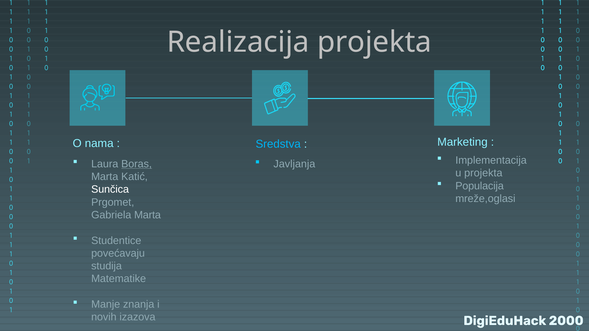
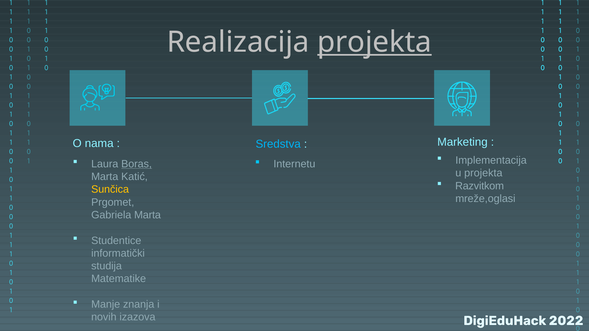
projekta at (374, 42) underline: none -> present
Javljanja: Javljanja -> Internetu
Populacija: Populacija -> Razvitkom
Sunčica colour: white -> yellow
povećavaju: povećavaju -> informatički
2000: 2000 -> 2022
